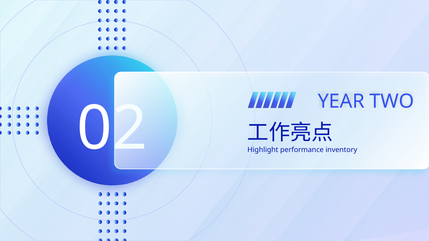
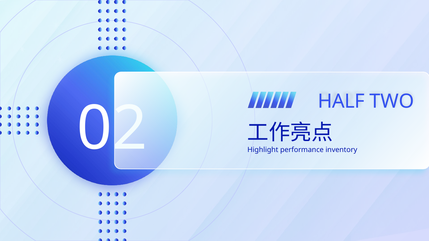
YEAR: YEAR -> HALF
